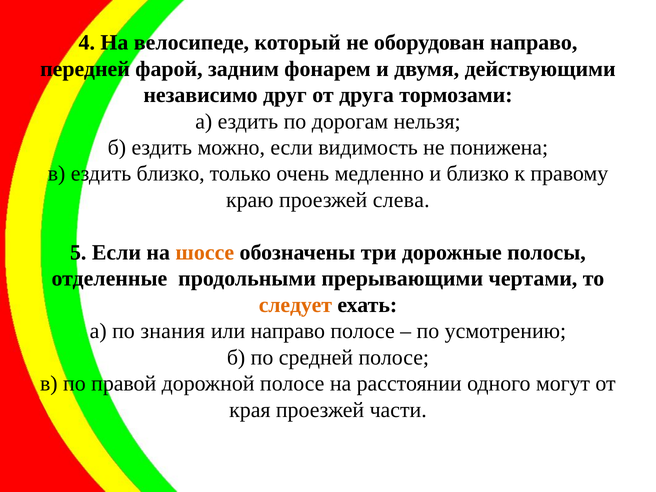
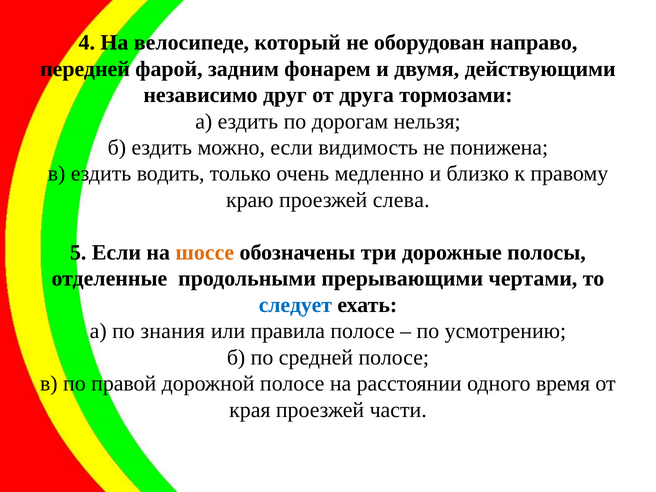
ездить близко: близко -> водить
следует colour: orange -> blue
или направо: направо -> правила
могут: могут -> время
